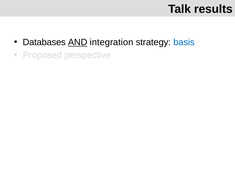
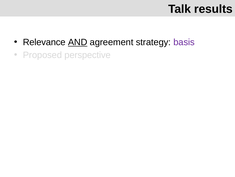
Databases: Databases -> Relevance
integration: integration -> agreement
basis colour: blue -> purple
